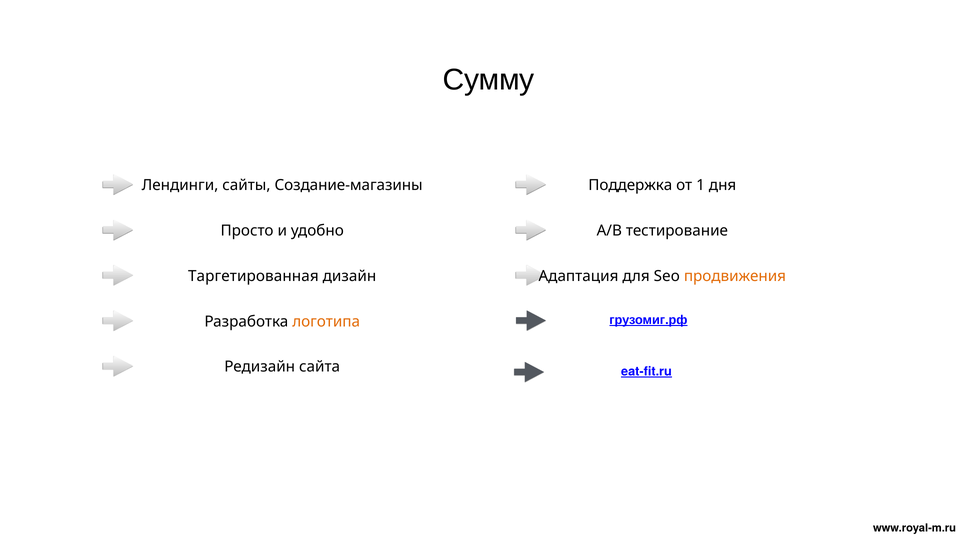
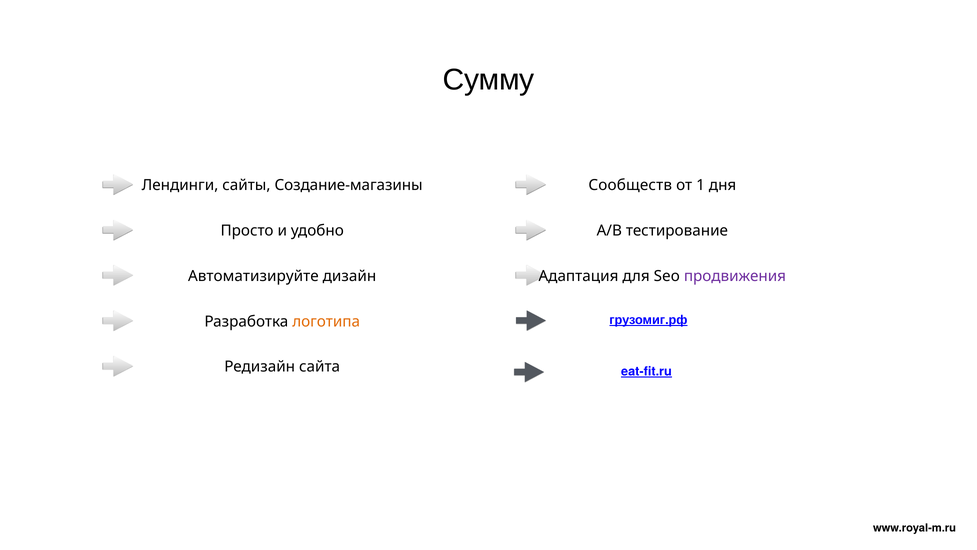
Поддержка: Поддержка -> Сообществ
Таргетированная: Таргетированная -> Автоматизируйте
продвижения colour: orange -> purple
